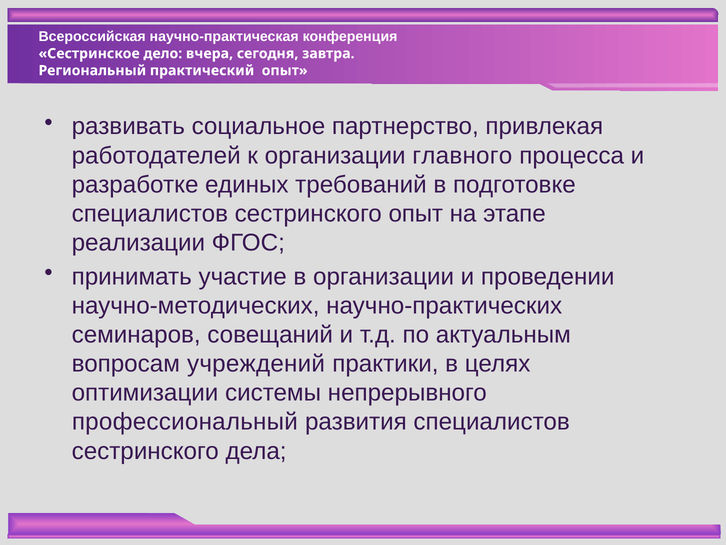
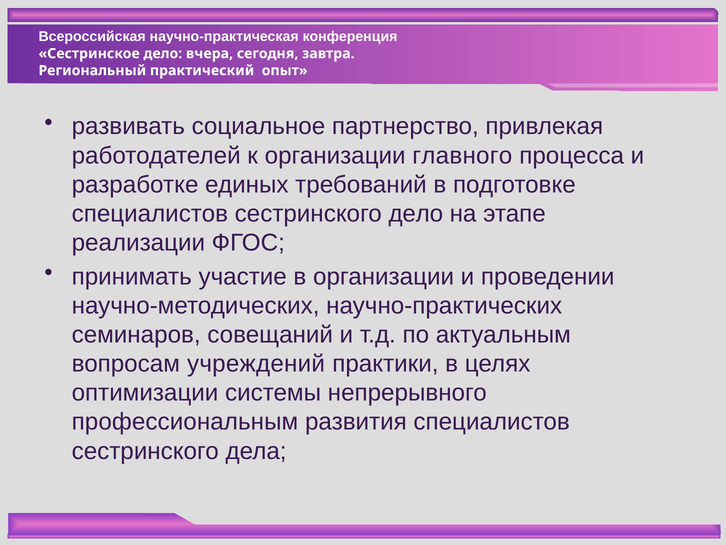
сестринского опыт: опыт -> дело
профессиональный: профессиональный -> профессиональным
